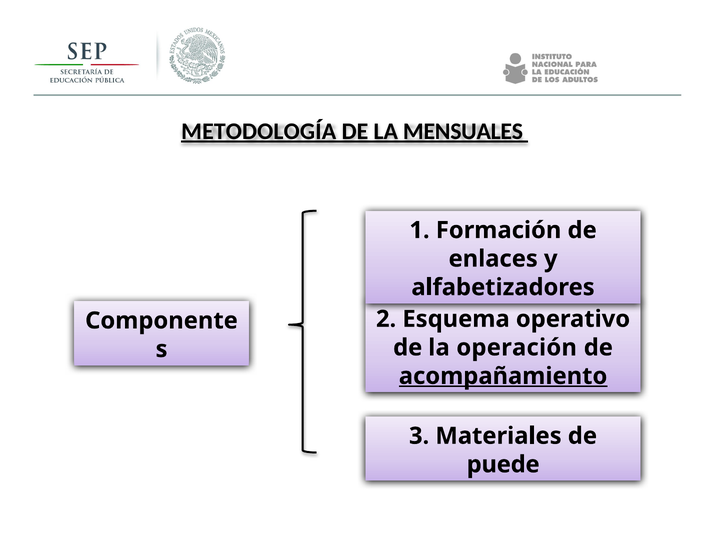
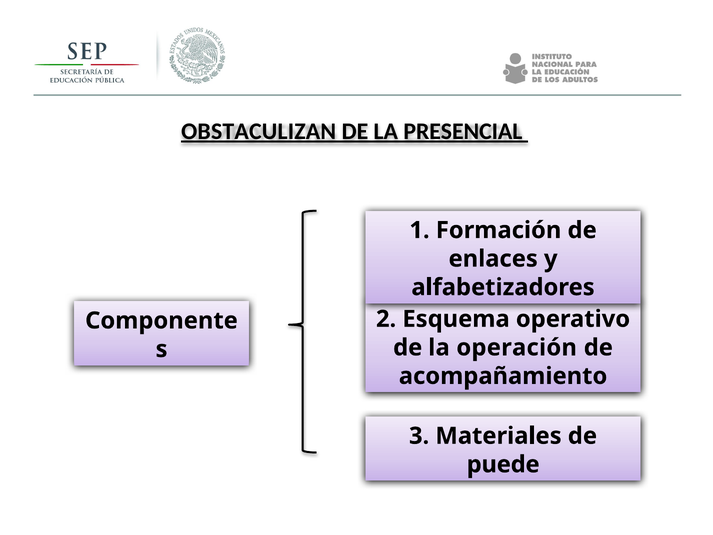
METODOLOGÍA: METODOLOGÍA -> OBSTACULIZAN
MENSUALES: MENSUALES -> PRESENCIAL
acompañamiento underline: present -> none
